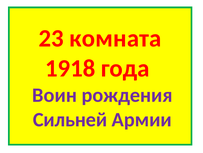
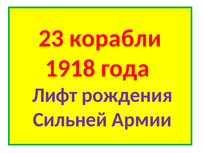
комната: комната -> корабли
Воин: Воин -> Лифт
